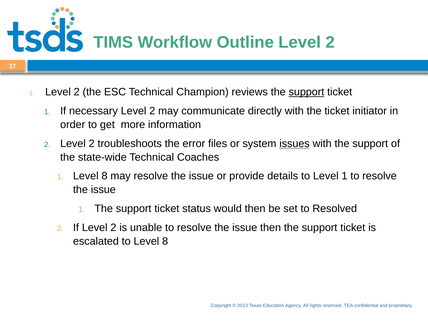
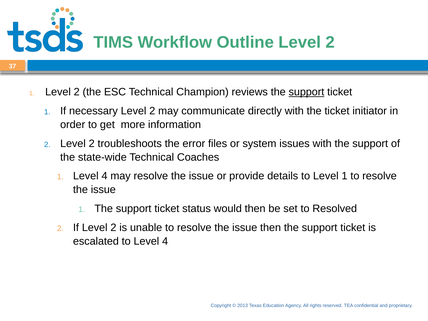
issues underline: present -> none
1 Level 8: 8 -> 4
to Level 8: 8 -> 4
